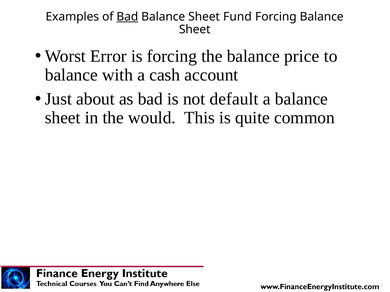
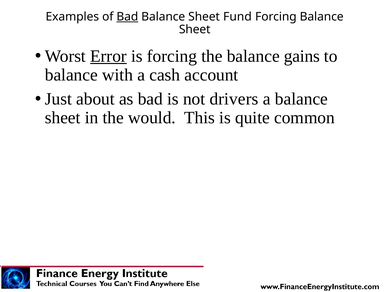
Error underline: none -> present
price: price -> gains
default: default -> drivers
